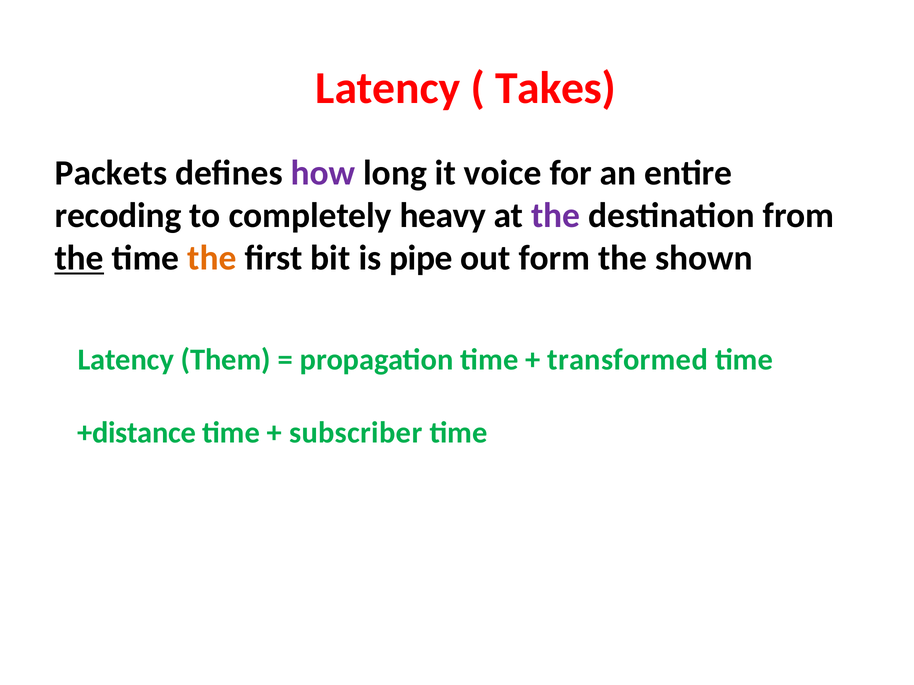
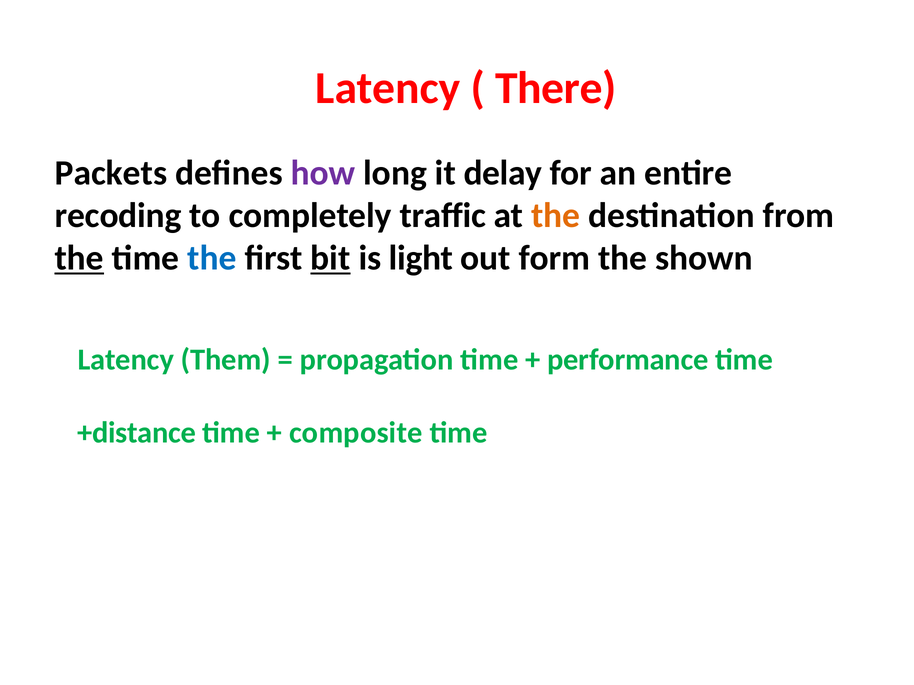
Takes: Takes -> There
voice: voice -> delay
heavy: heavy -> traffic
the at (556, 216) colour: purple -> orange
the at (212, 258) colour: orange -> blue
bit underline: none -> present
pipe: pipe -> light
transformed: transformed -> performance
subscriber: subscriber -> composite
